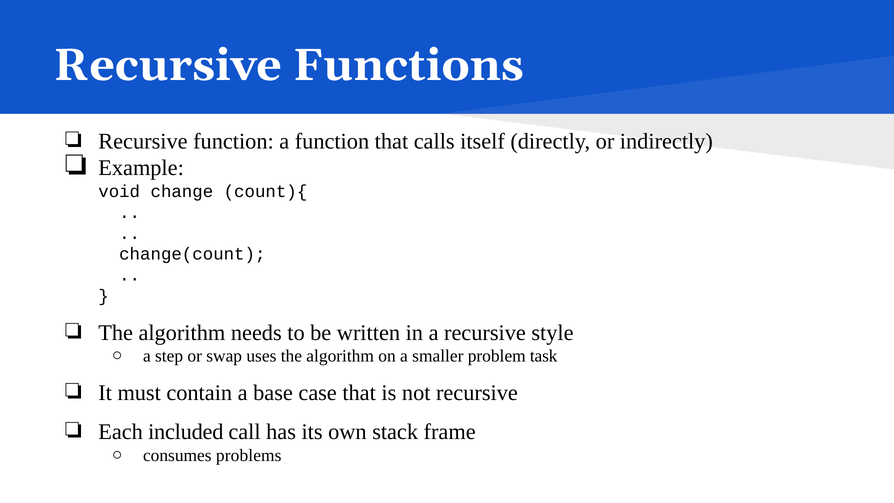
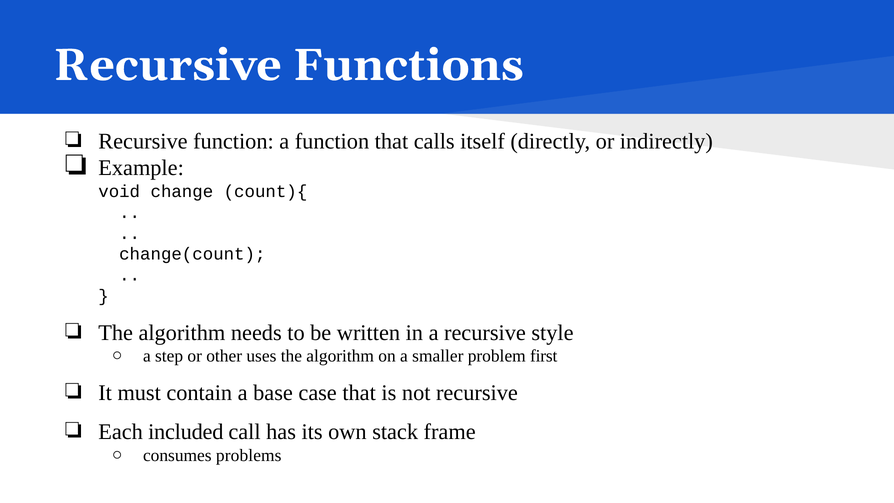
swap: swap -> other
task: task -> first
